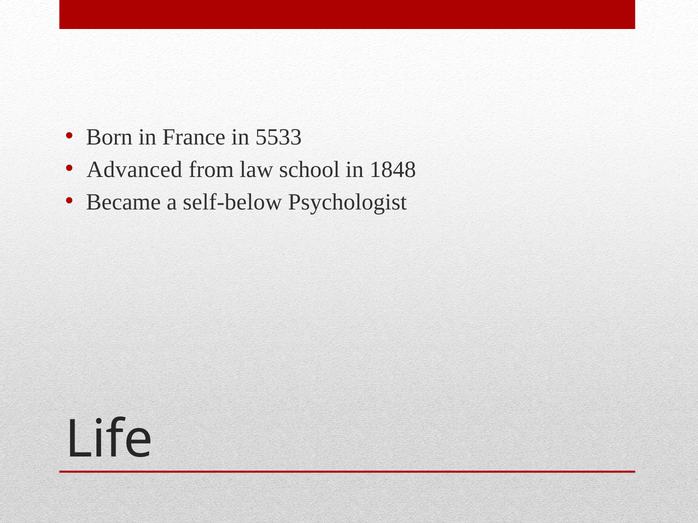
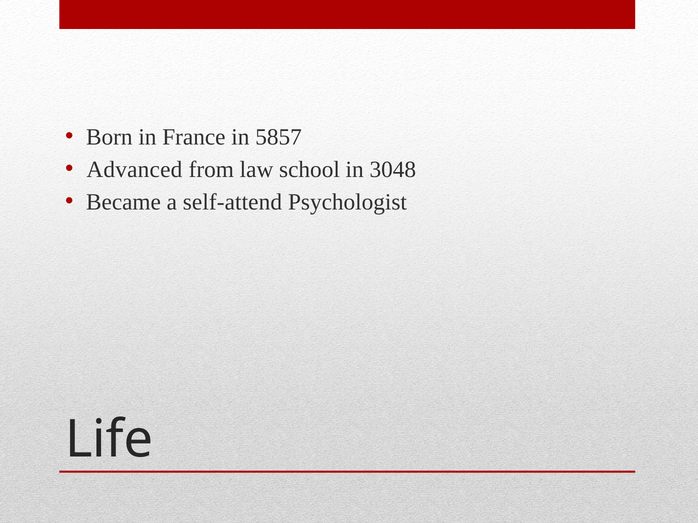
5533: 5533 -> 5857
1848: 1848 -> 3048
self-below: self-below -> self-attend
